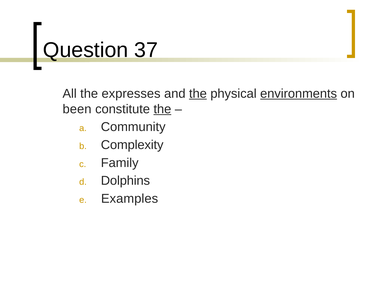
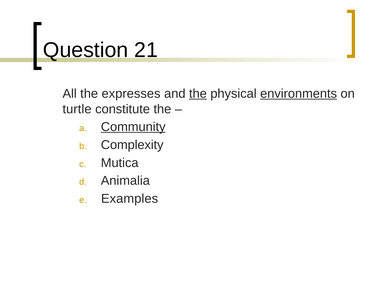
37: 37 -> 21
been: been -> turtle
the at (162, 109) underline: present -> none
Community underline: none -> present
Family: Family -> Mutica
Dolphins: Dolphins -> Animalia
